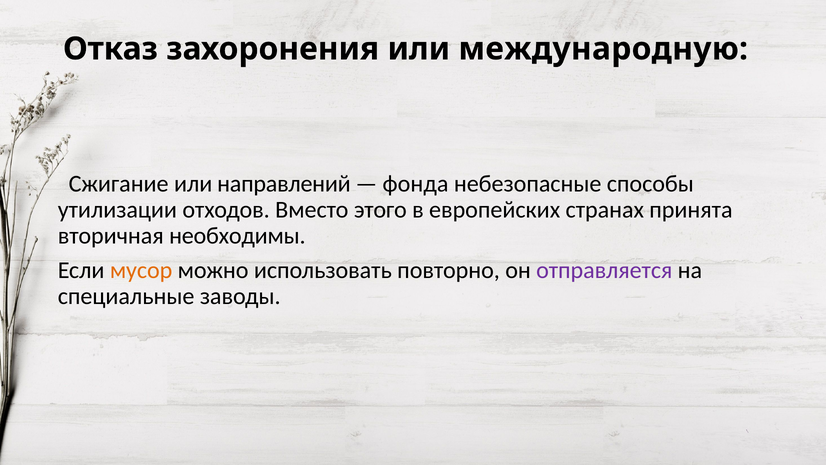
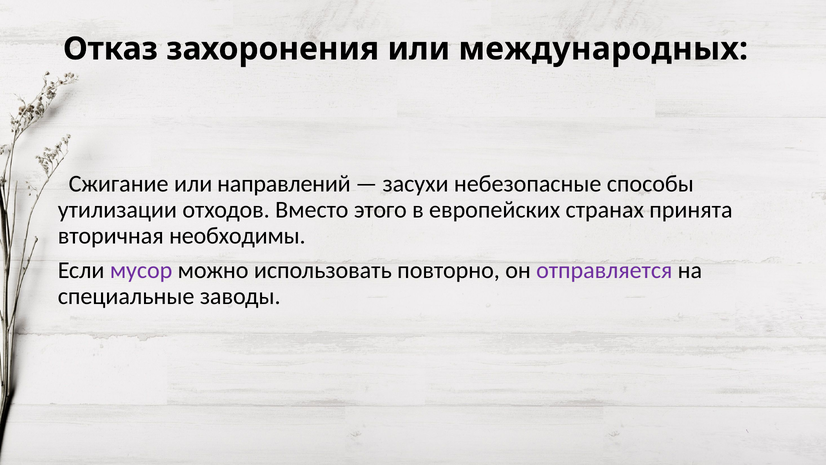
международную: международную -> международных
фонда: фонда -> засухи
мусор colour: orange -> purple
